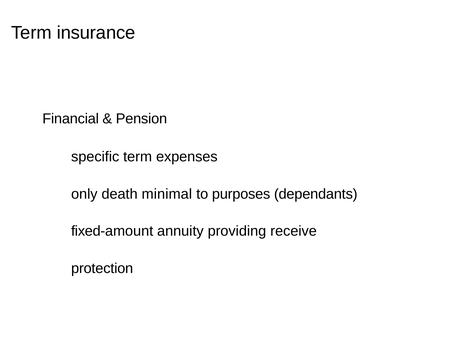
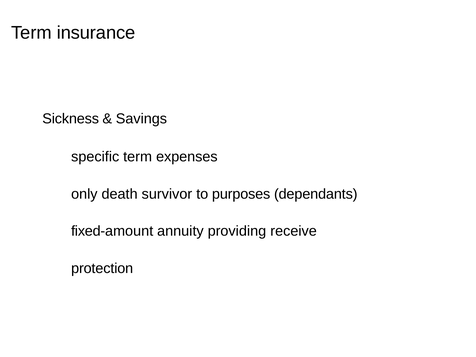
Financial: Financial -> Sickness
Pension: Pension -> Savings
minimal: minimal -> survivor
